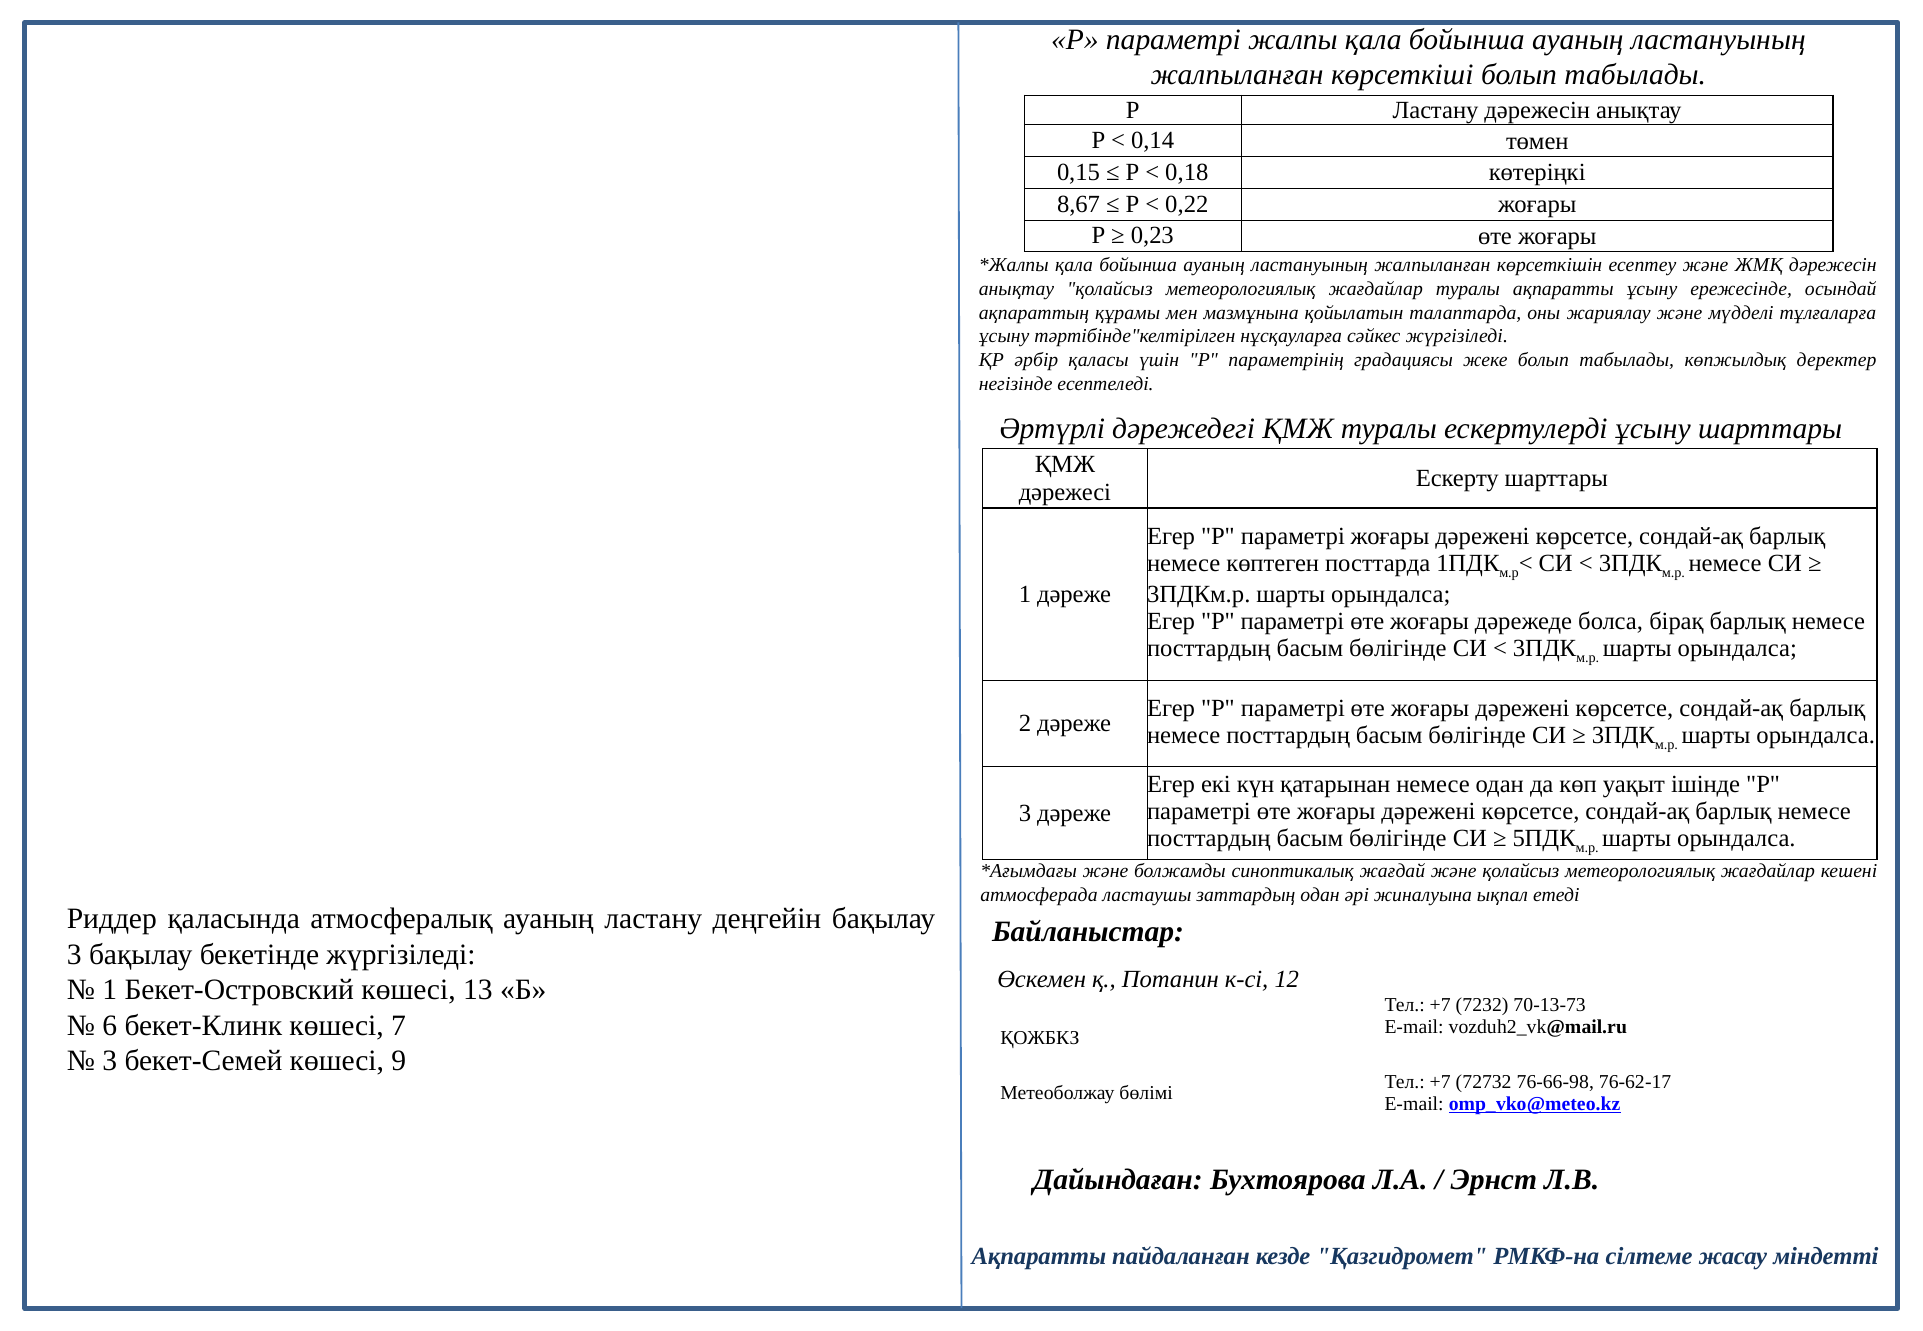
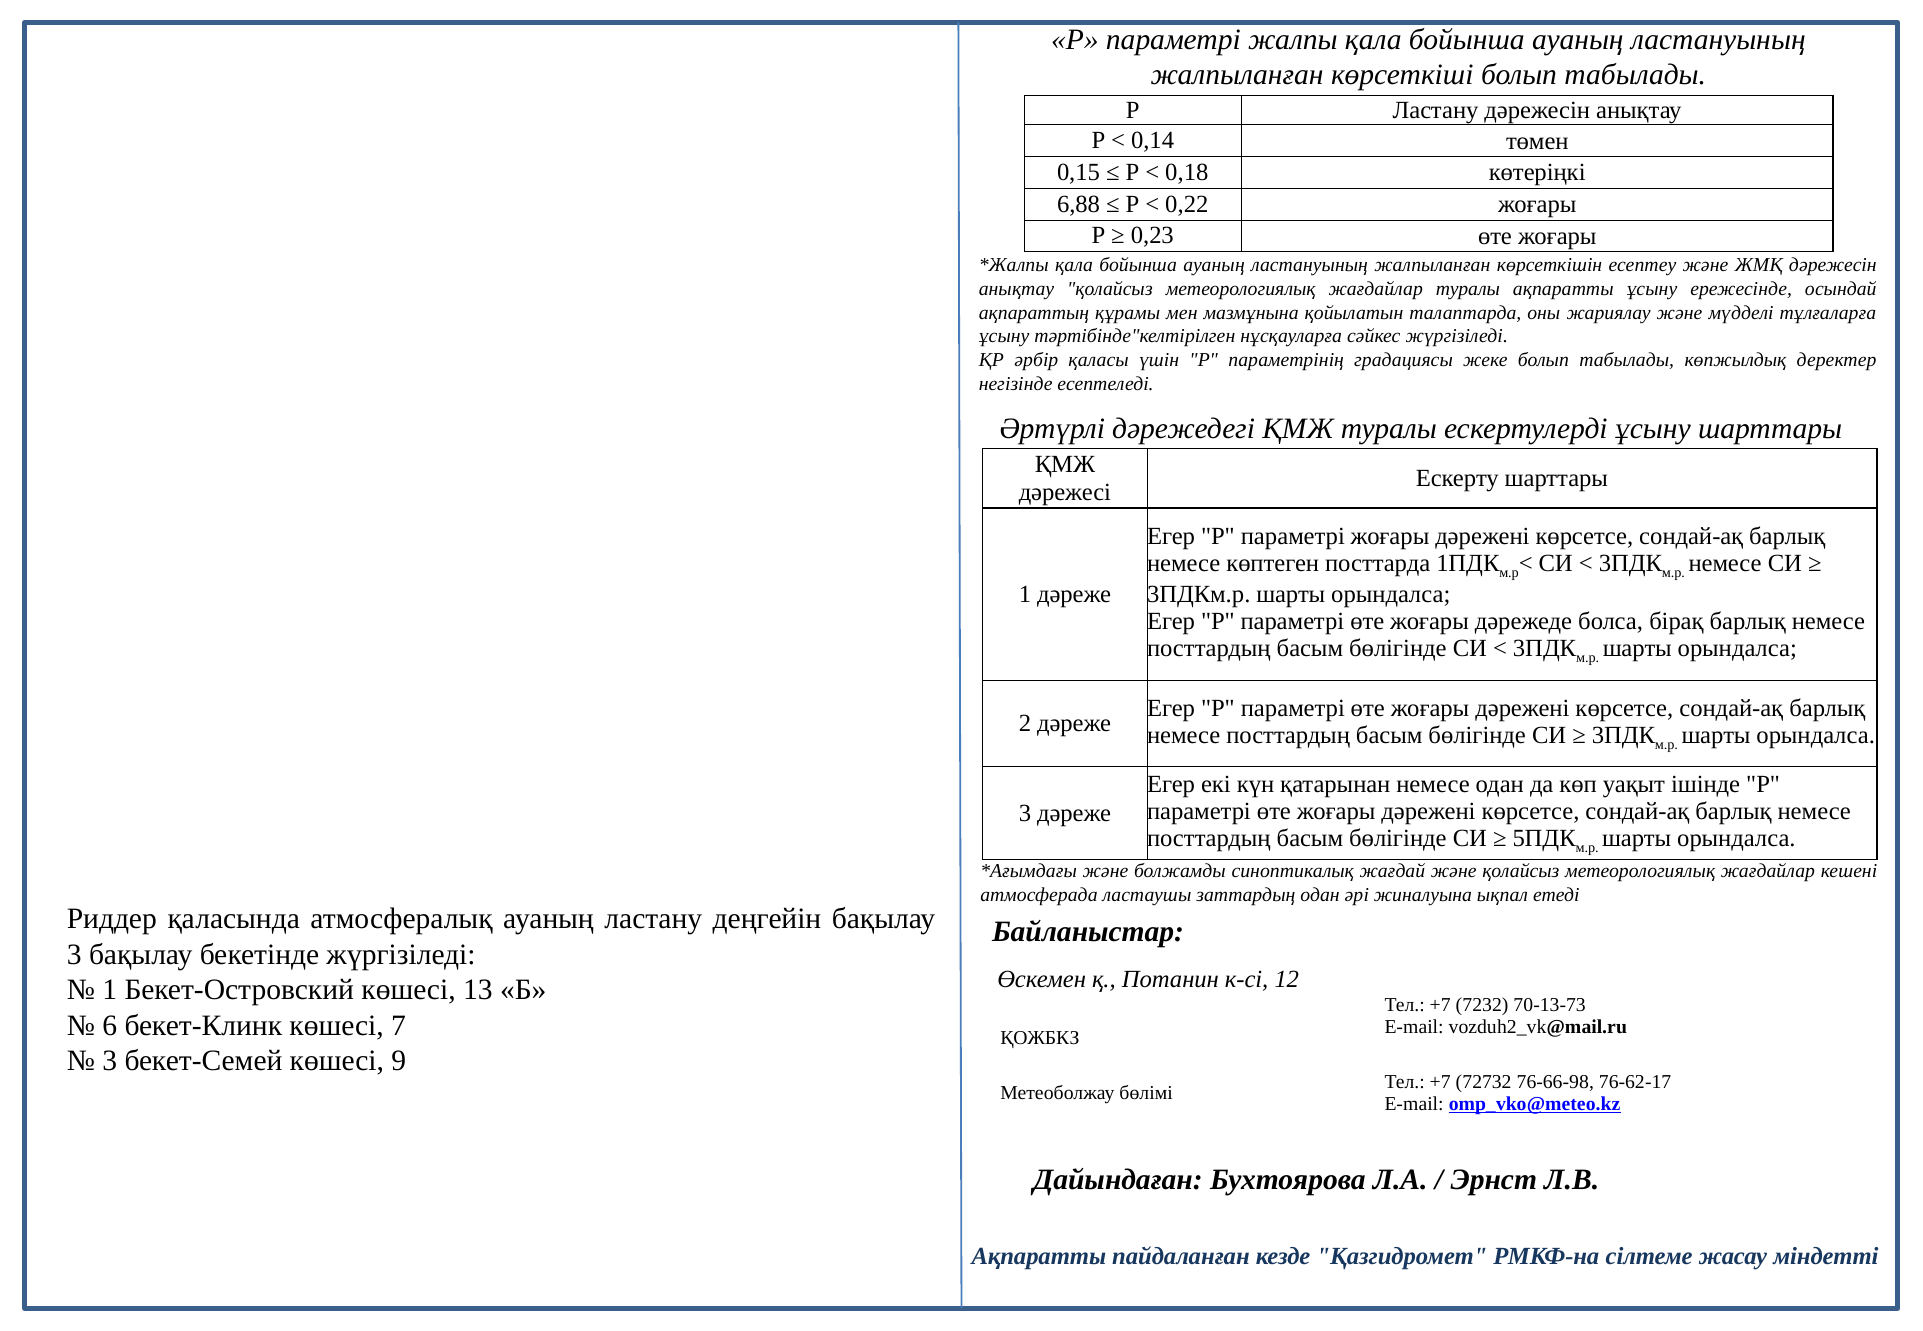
8,67: 8,67 -> 6,88
